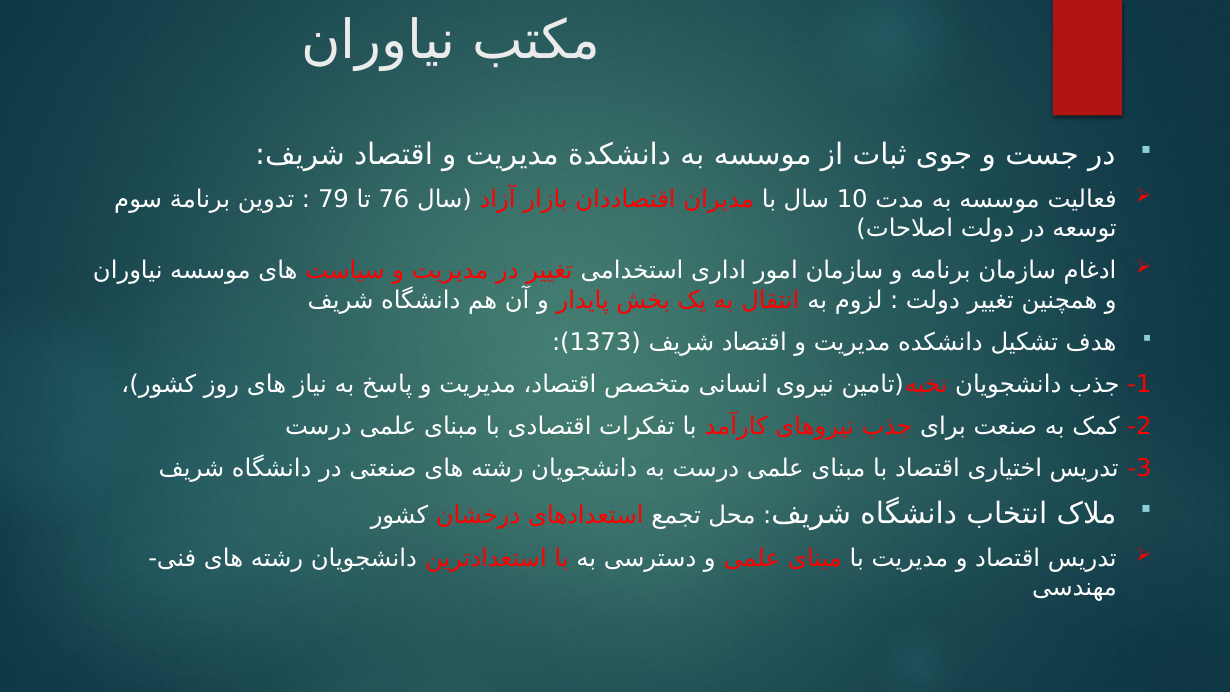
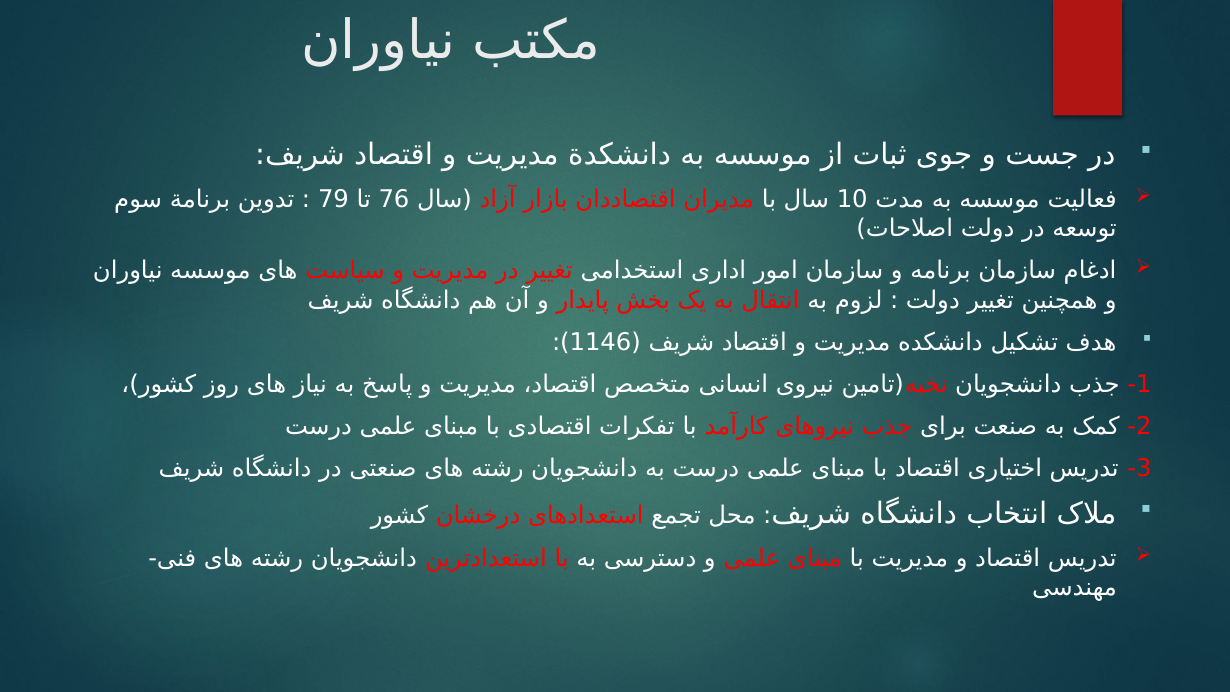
1373: 1373 -> 1146
